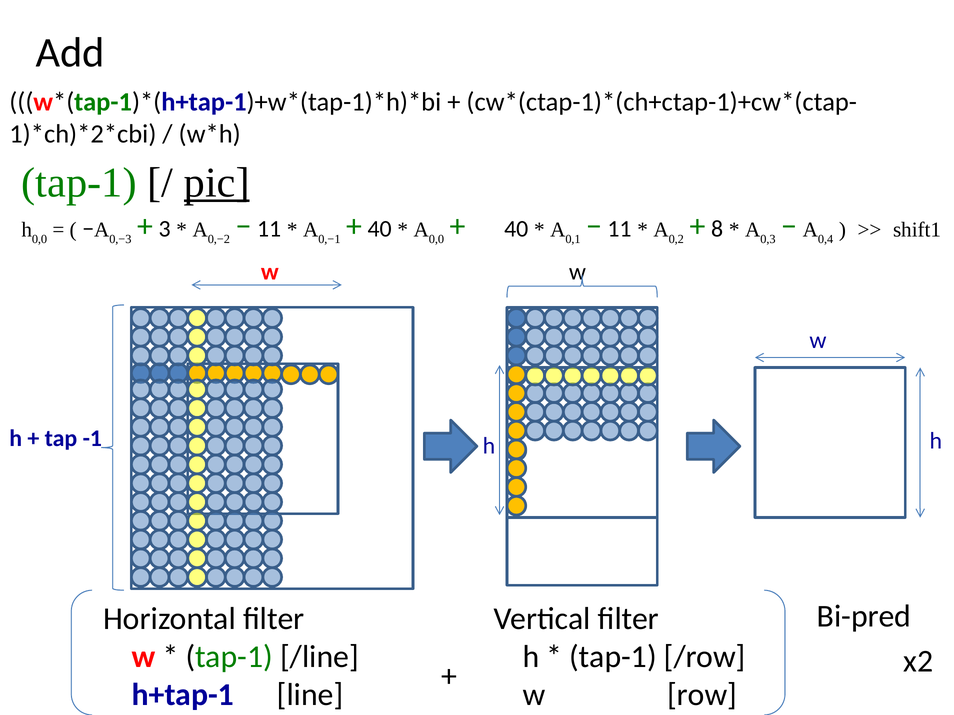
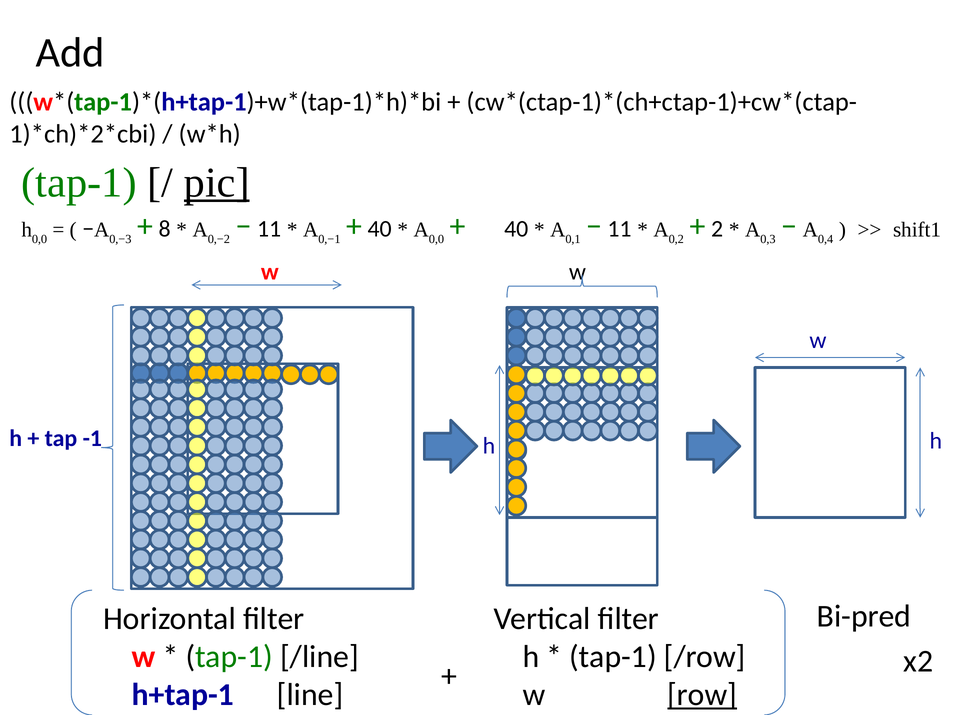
3: 3 -> 8
8: 8 -> 2
row underline: none -> present
